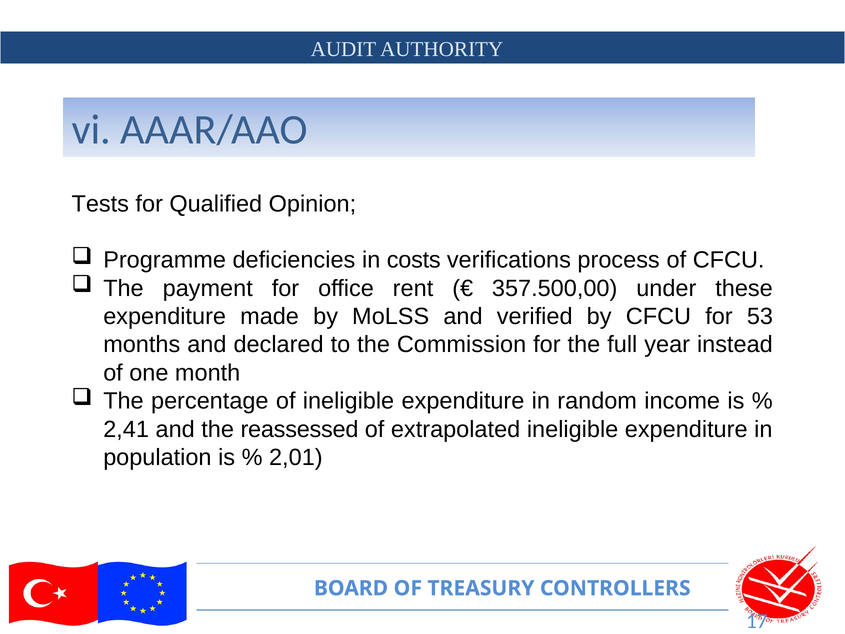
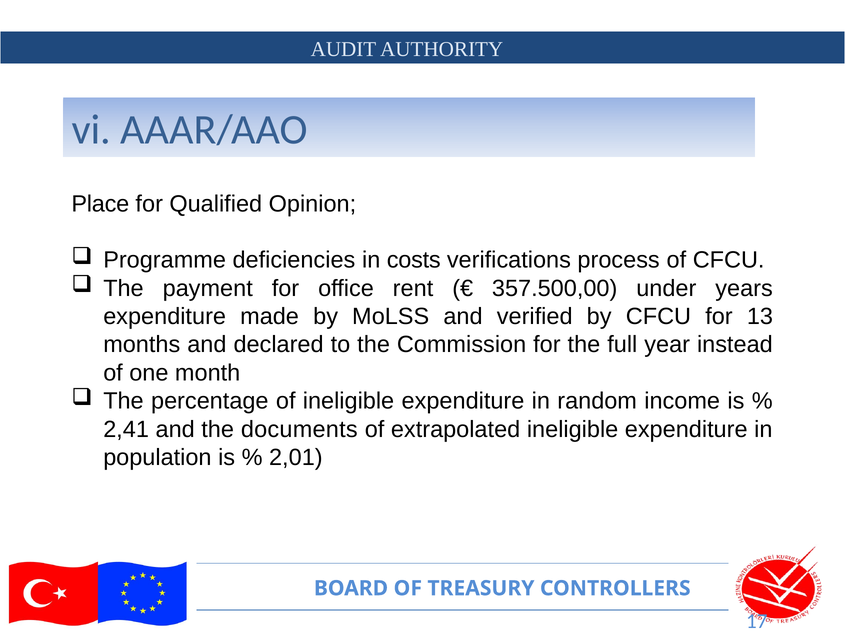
Tests: Tests -> Place
these: these -> years
53: 53 -> 13
reassessed: reassessed -> documents
